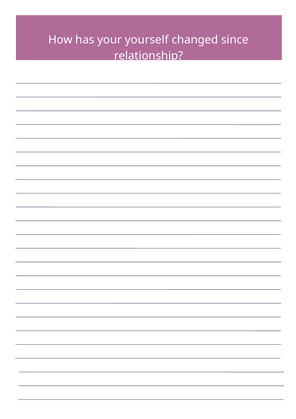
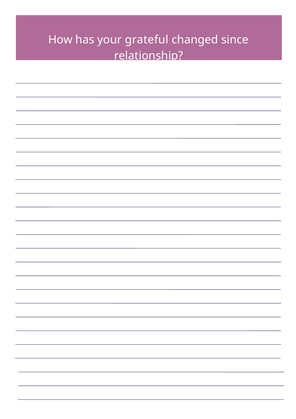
yourself: yourself -> grateful
